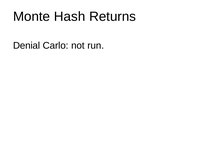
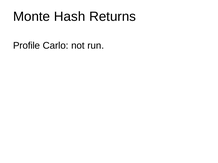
Denial: Denial -> Profile
